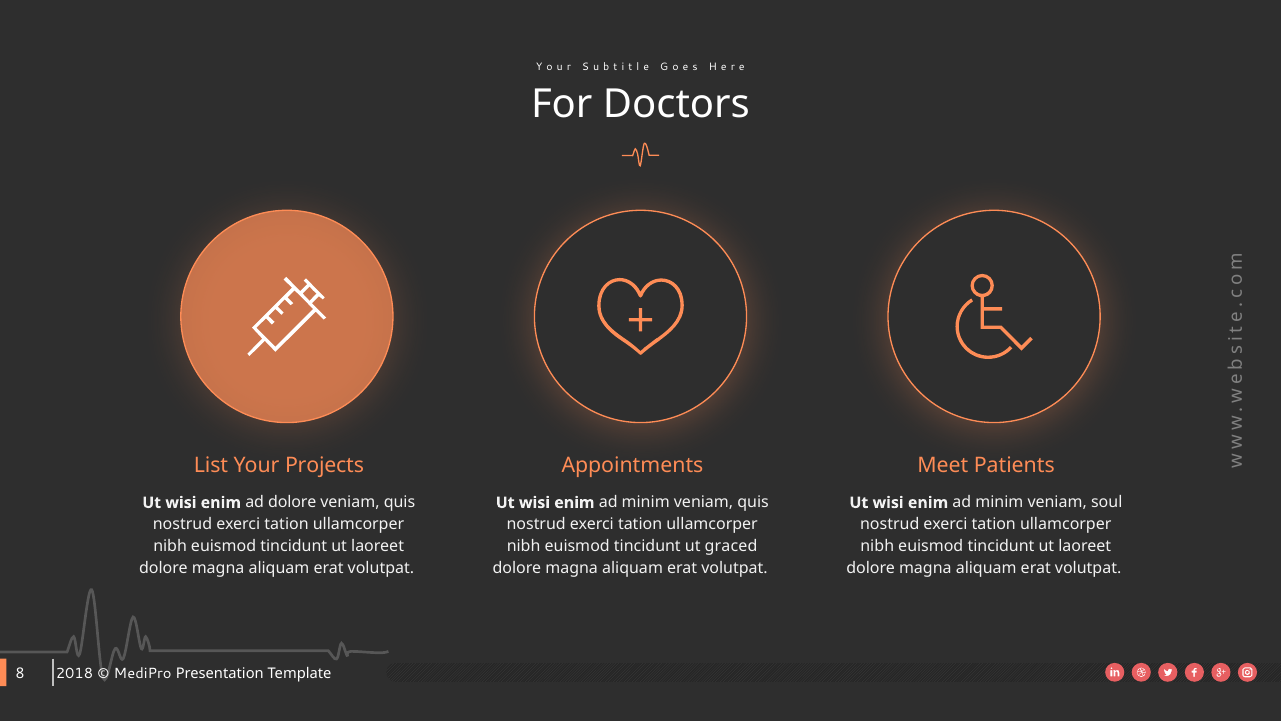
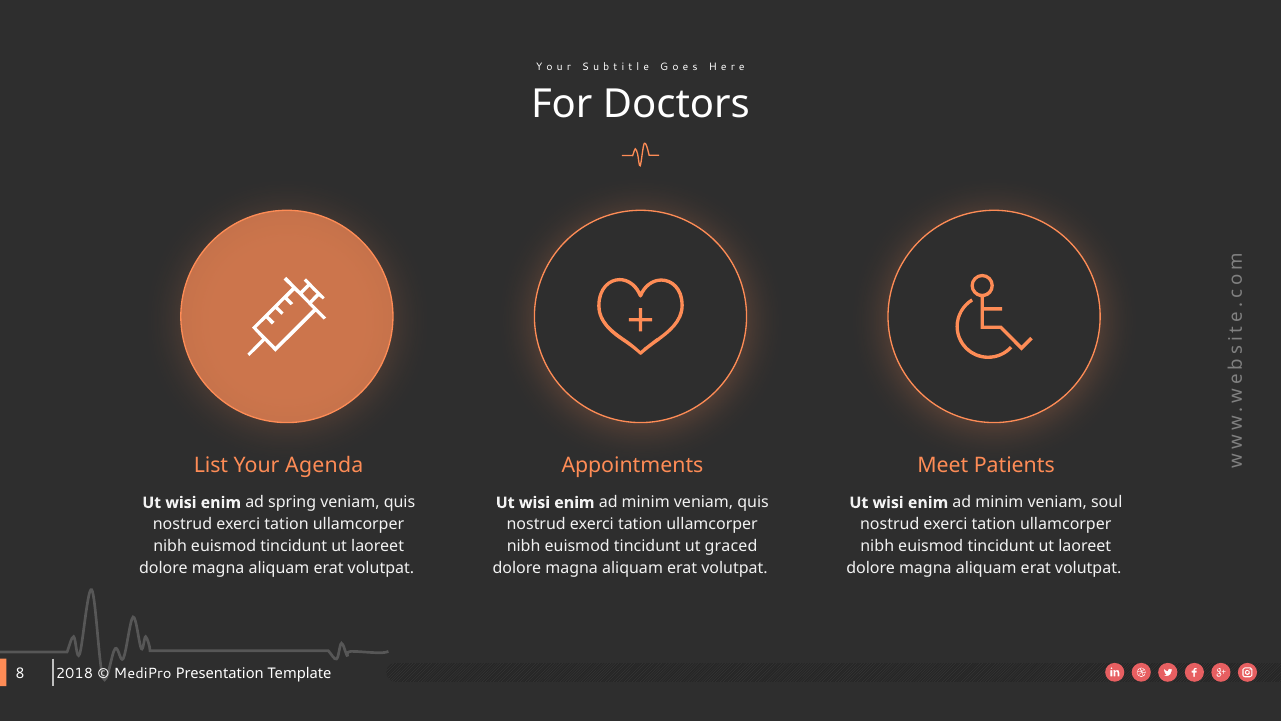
Projects: Projects -> Agenda
ad dolore: dolore -> spring
